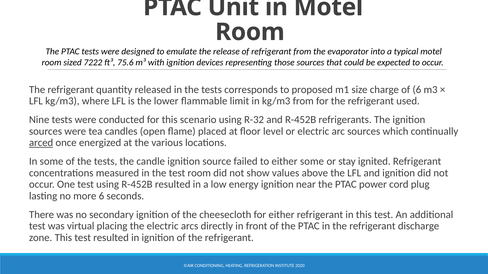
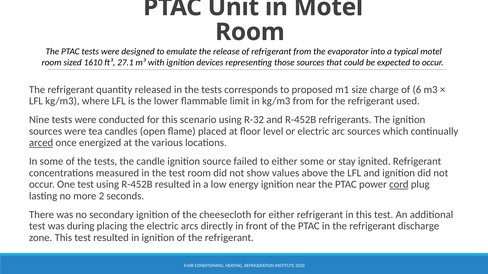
7222: 7222 -> 1610
75.6: 75.6 -> 27.1
cord underline: none -> present
more 6: 6 -> 2
virtual: virtual -> during
